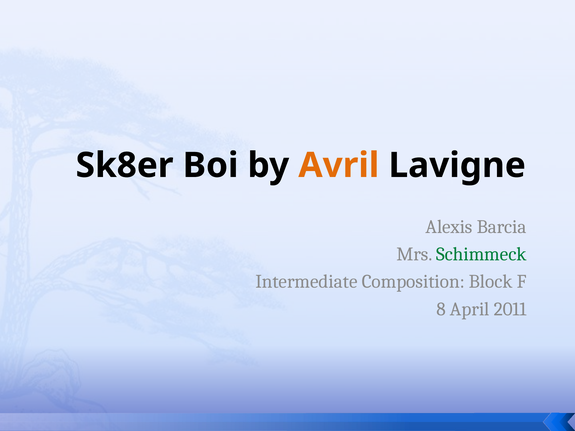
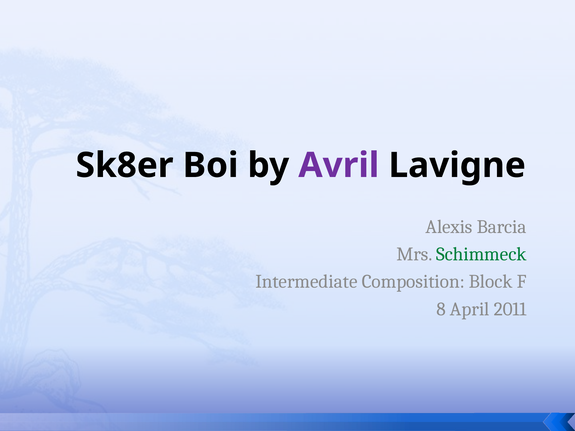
Avril colour: orange -> purple
